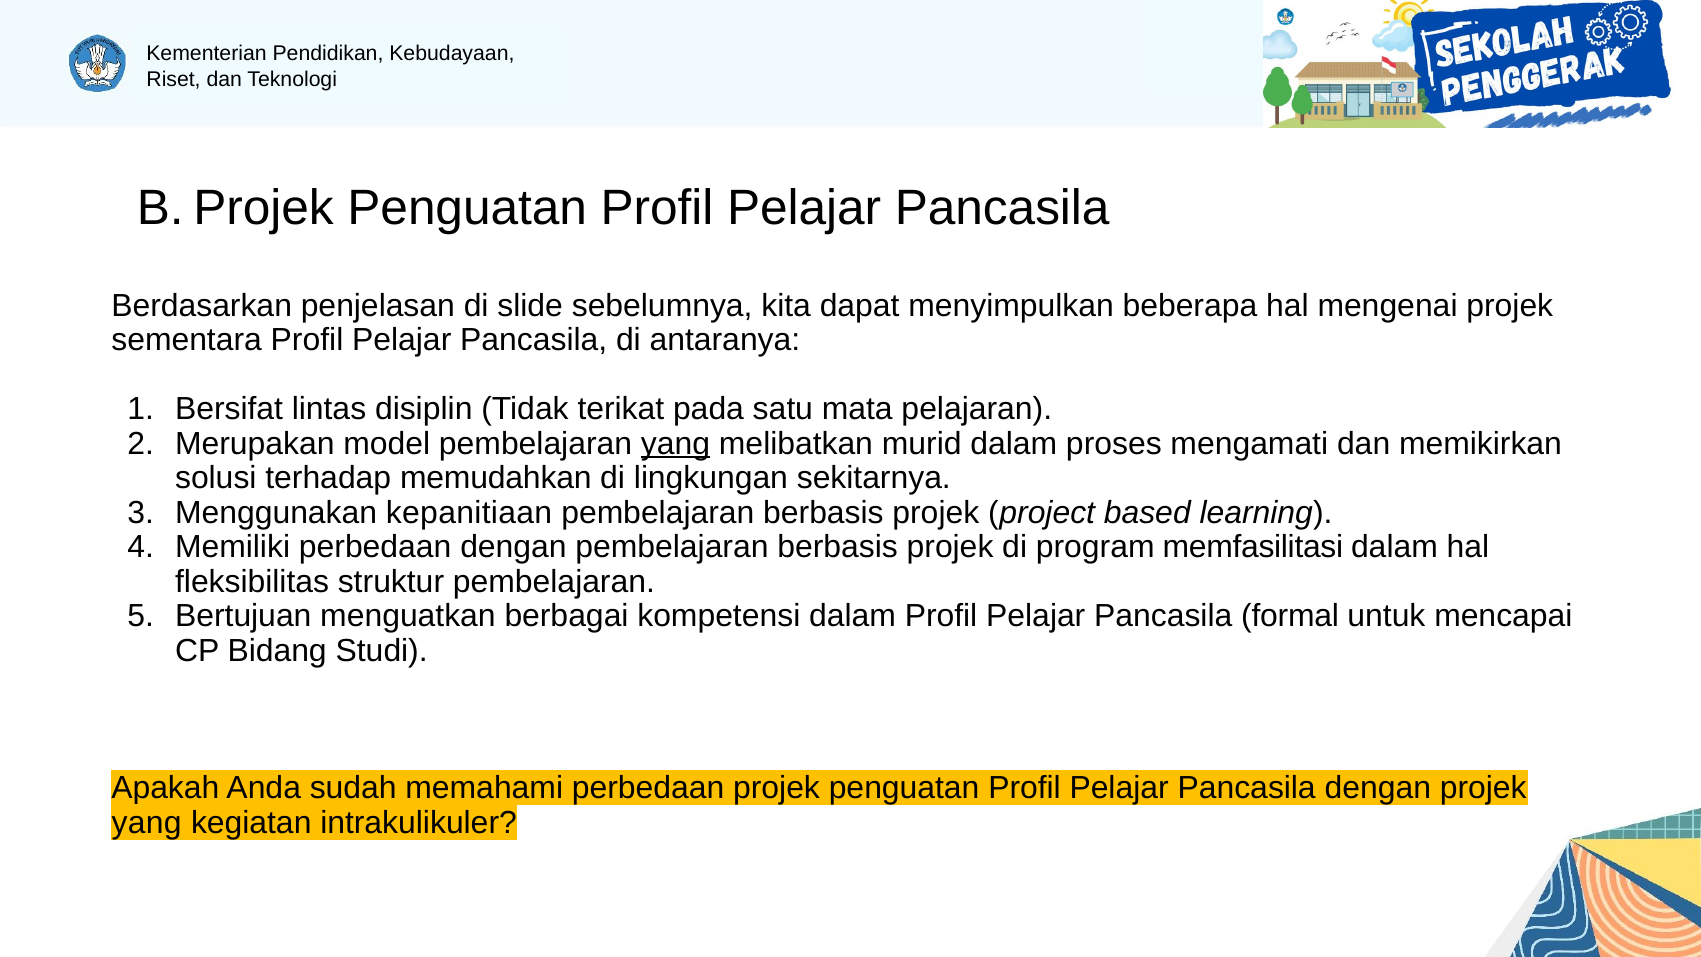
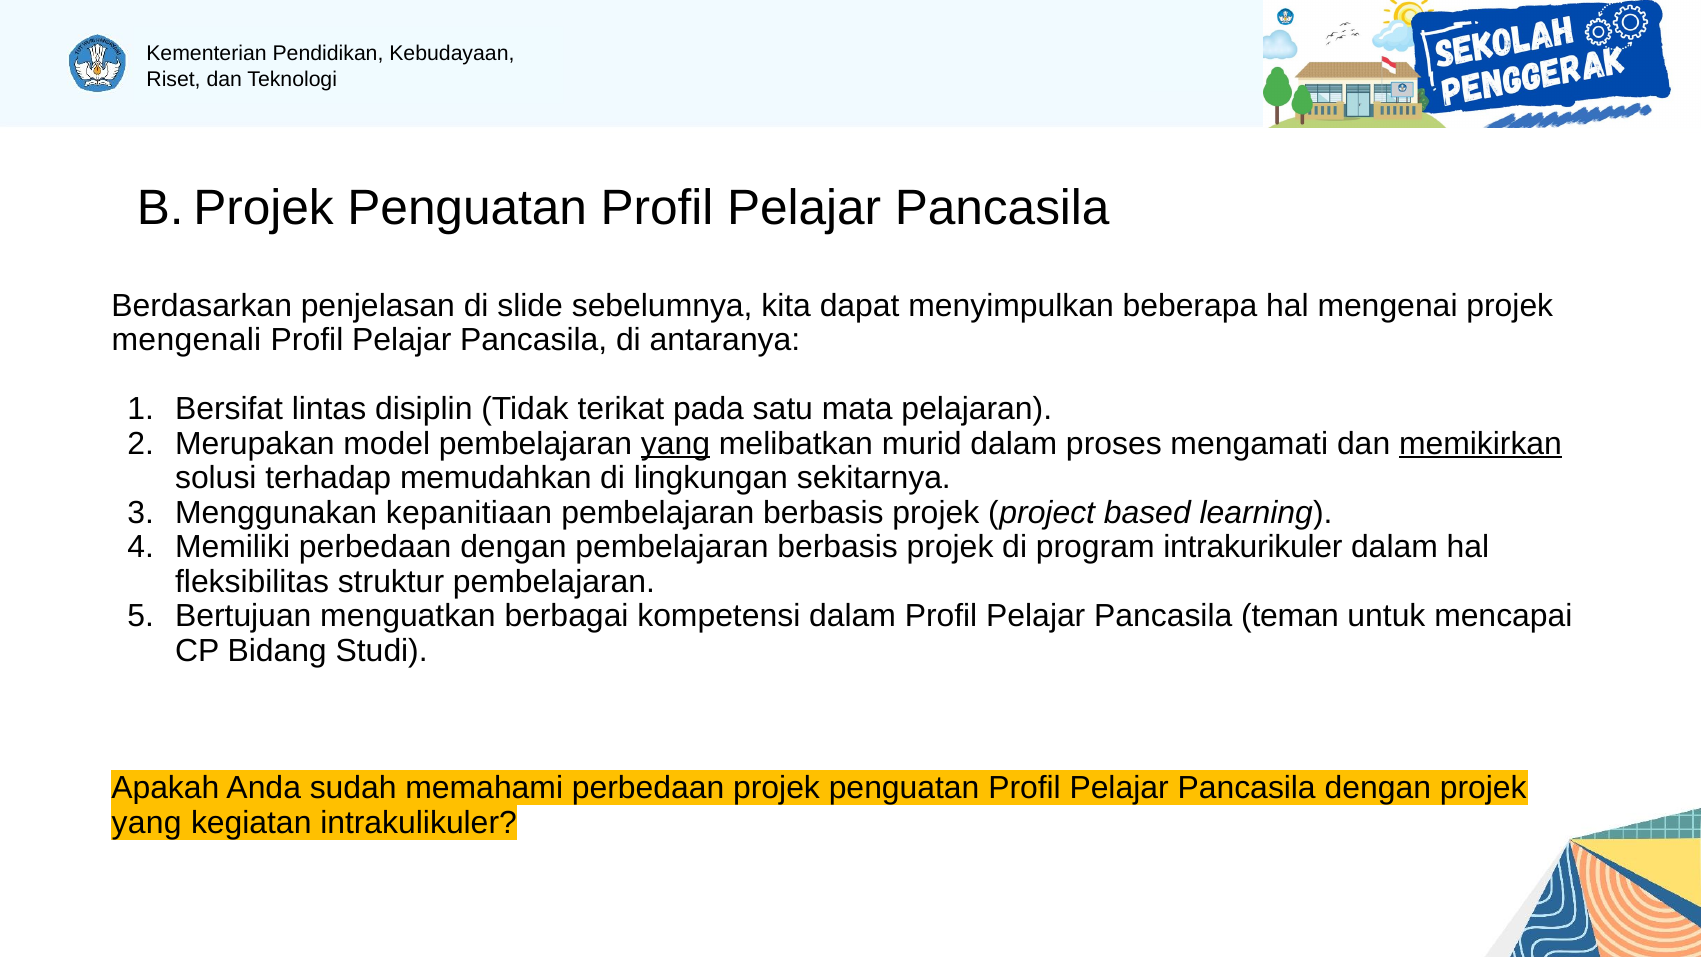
sementara: sementara -> mengenali
memikirkan underline: none -> present
memfasilitasi: memfasilitasi -> intrakurikuler
formal: formal -> teman
